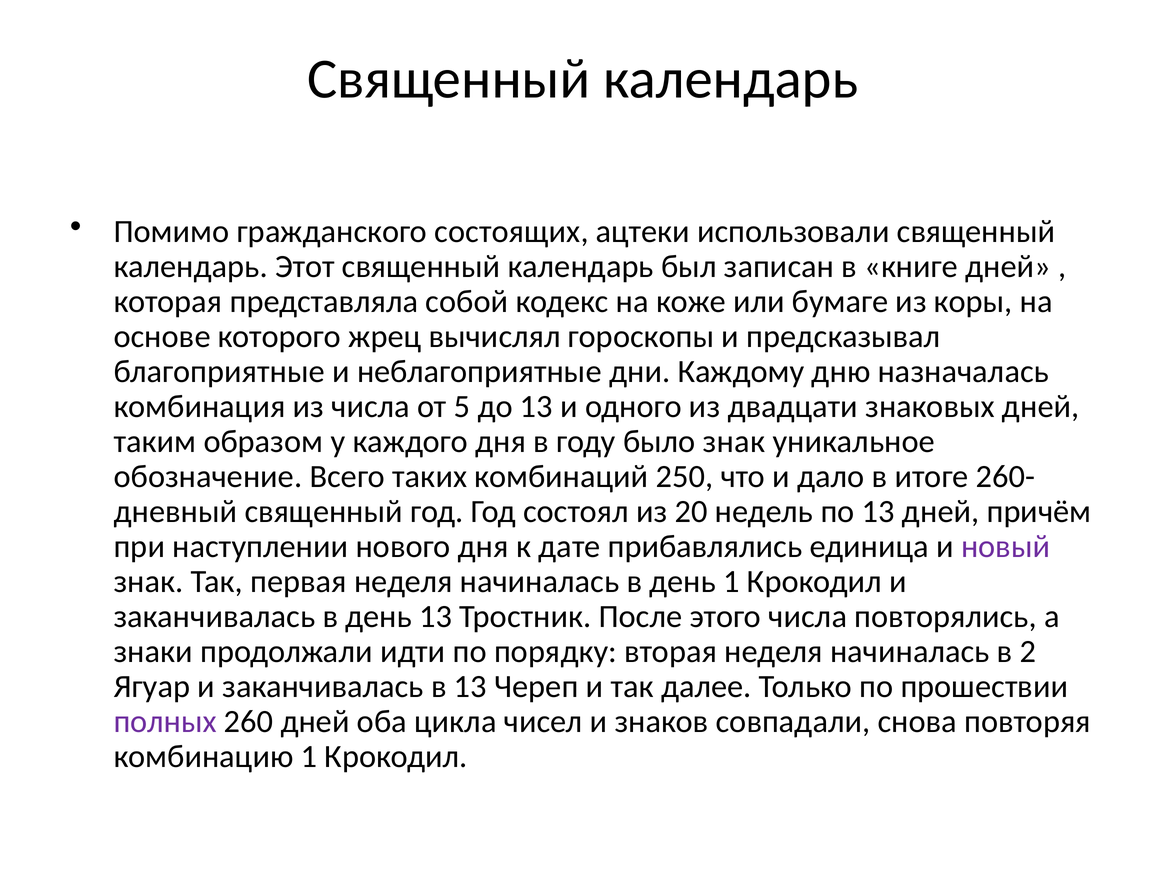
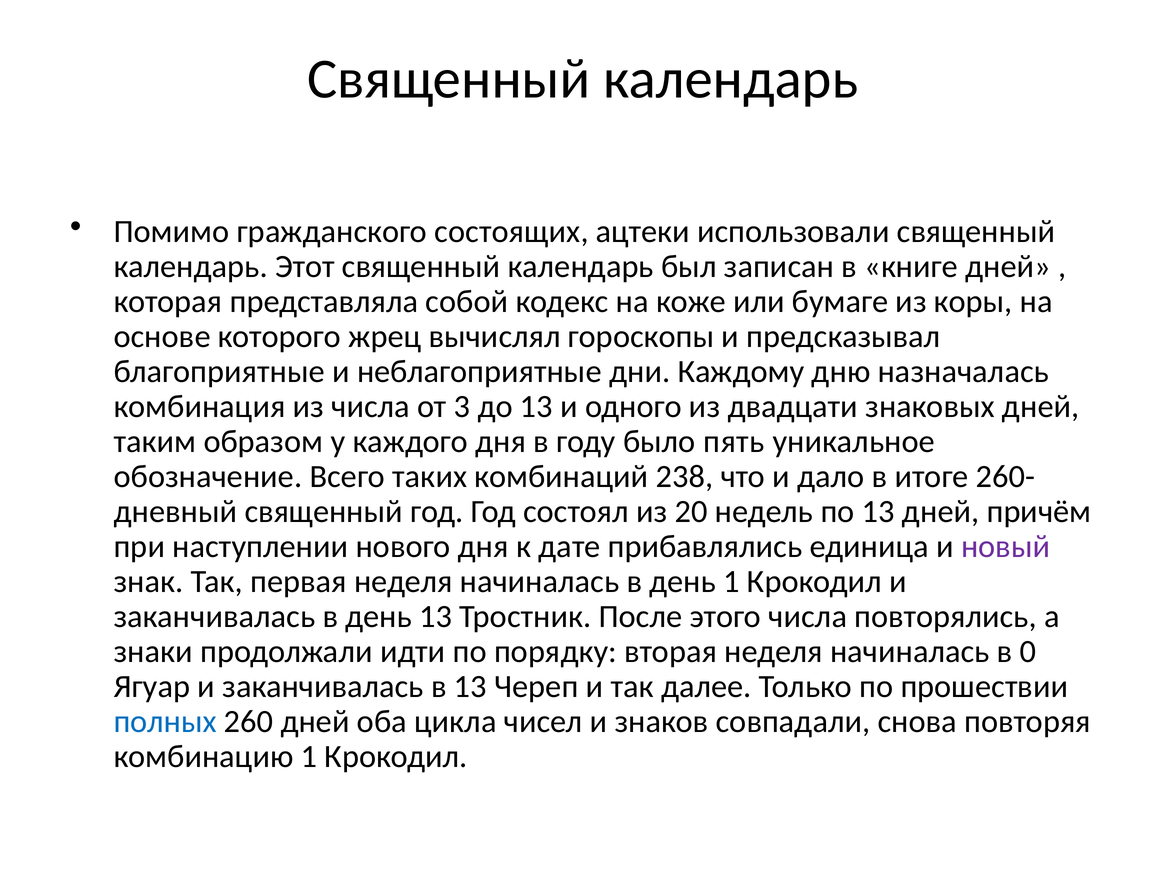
5: 5 -> 3
было знак: знак -> пять
250: 250 -> 238
2: 2 -> 0
полных colour: purple -> blue
